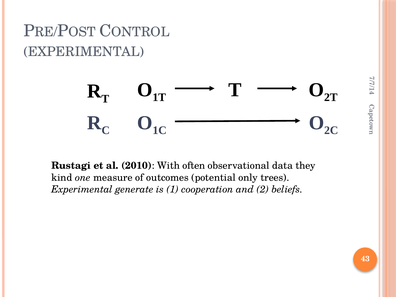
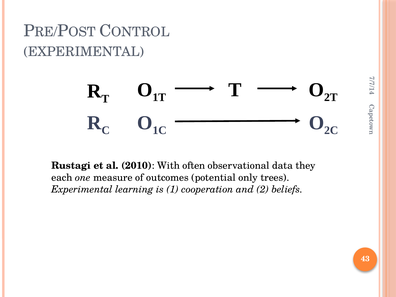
kind: kind -> each
generate: generate -> learning
